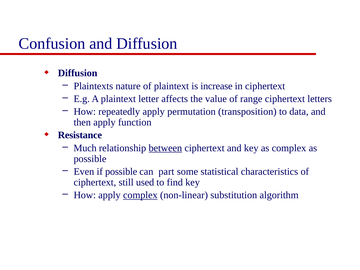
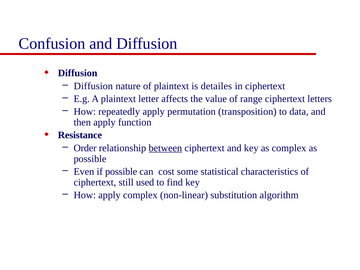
Plaintexts at (93, 86): Plaintexts -> Diffusion
increase: increase -> detailes
Much: Much -> Order
part: part -> cost
complex at (140, 195) underline: present -> none
